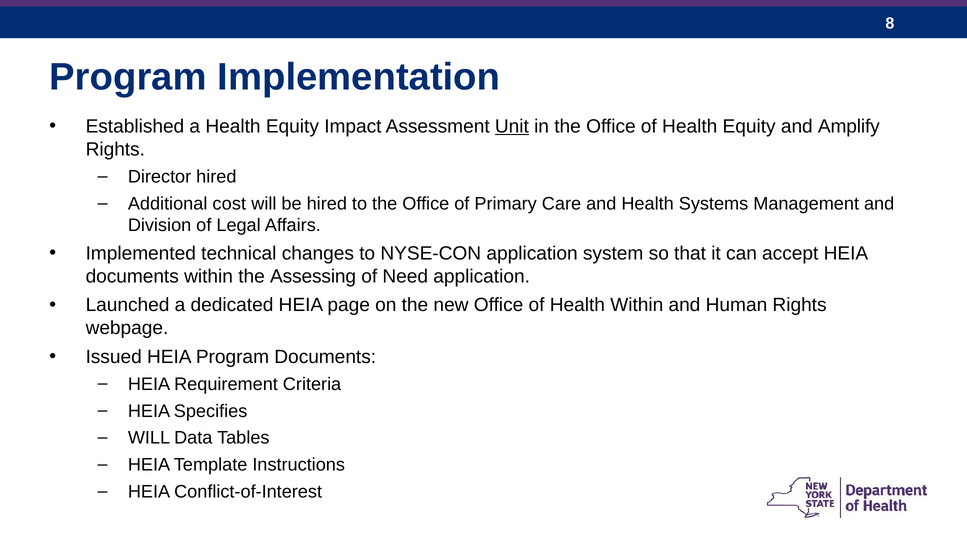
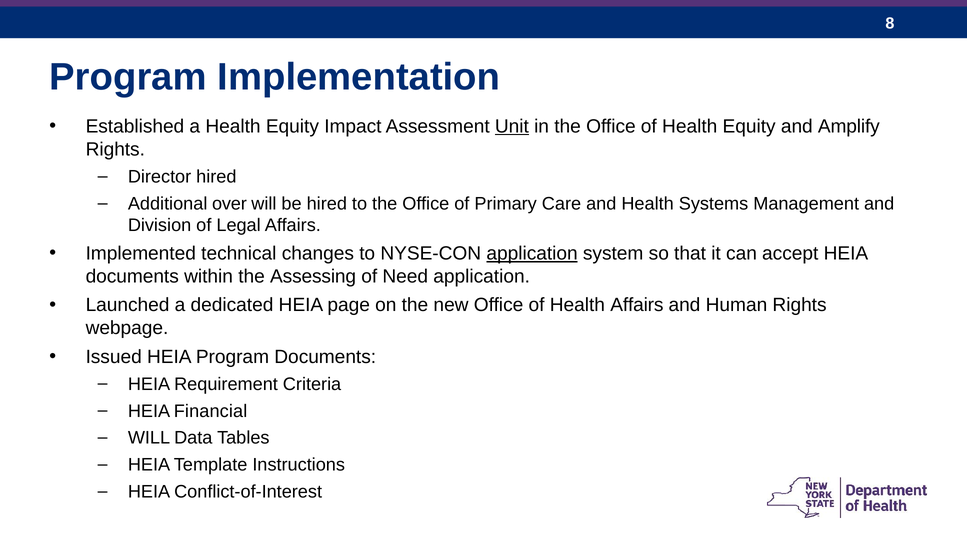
cost: cost -> over
application at (532, 254) underline: none -> present
Health Within: Within -> Affairs
Specifies: Specifies -> Financial
